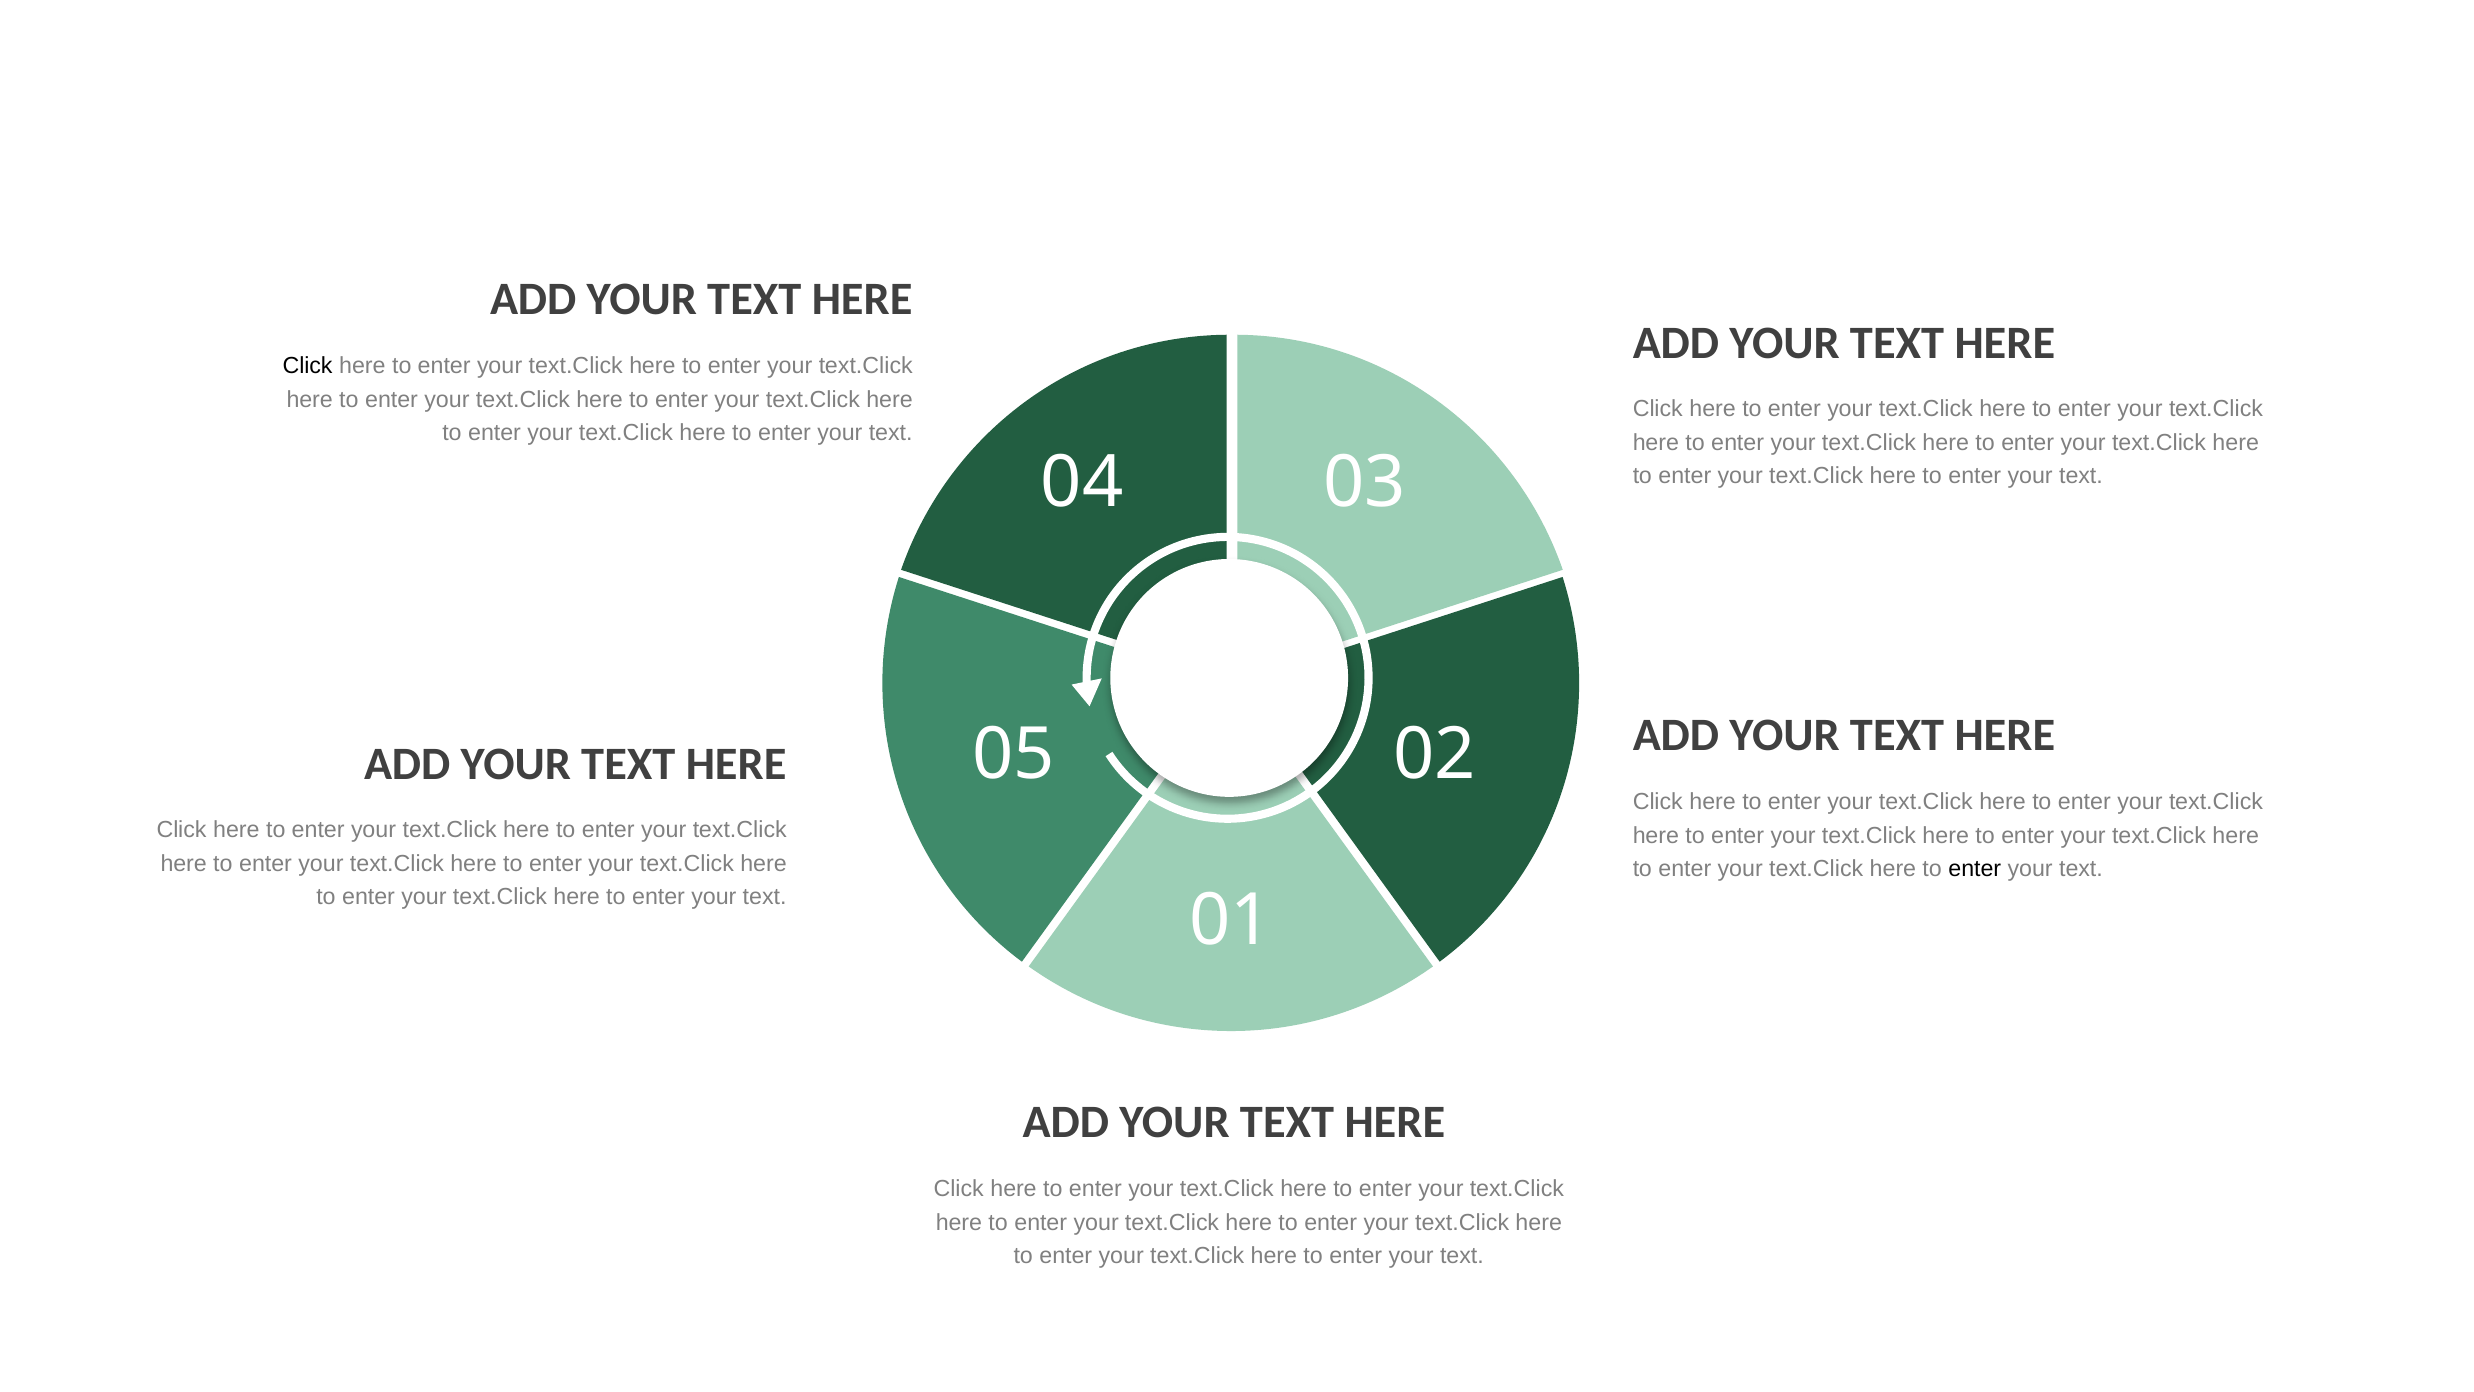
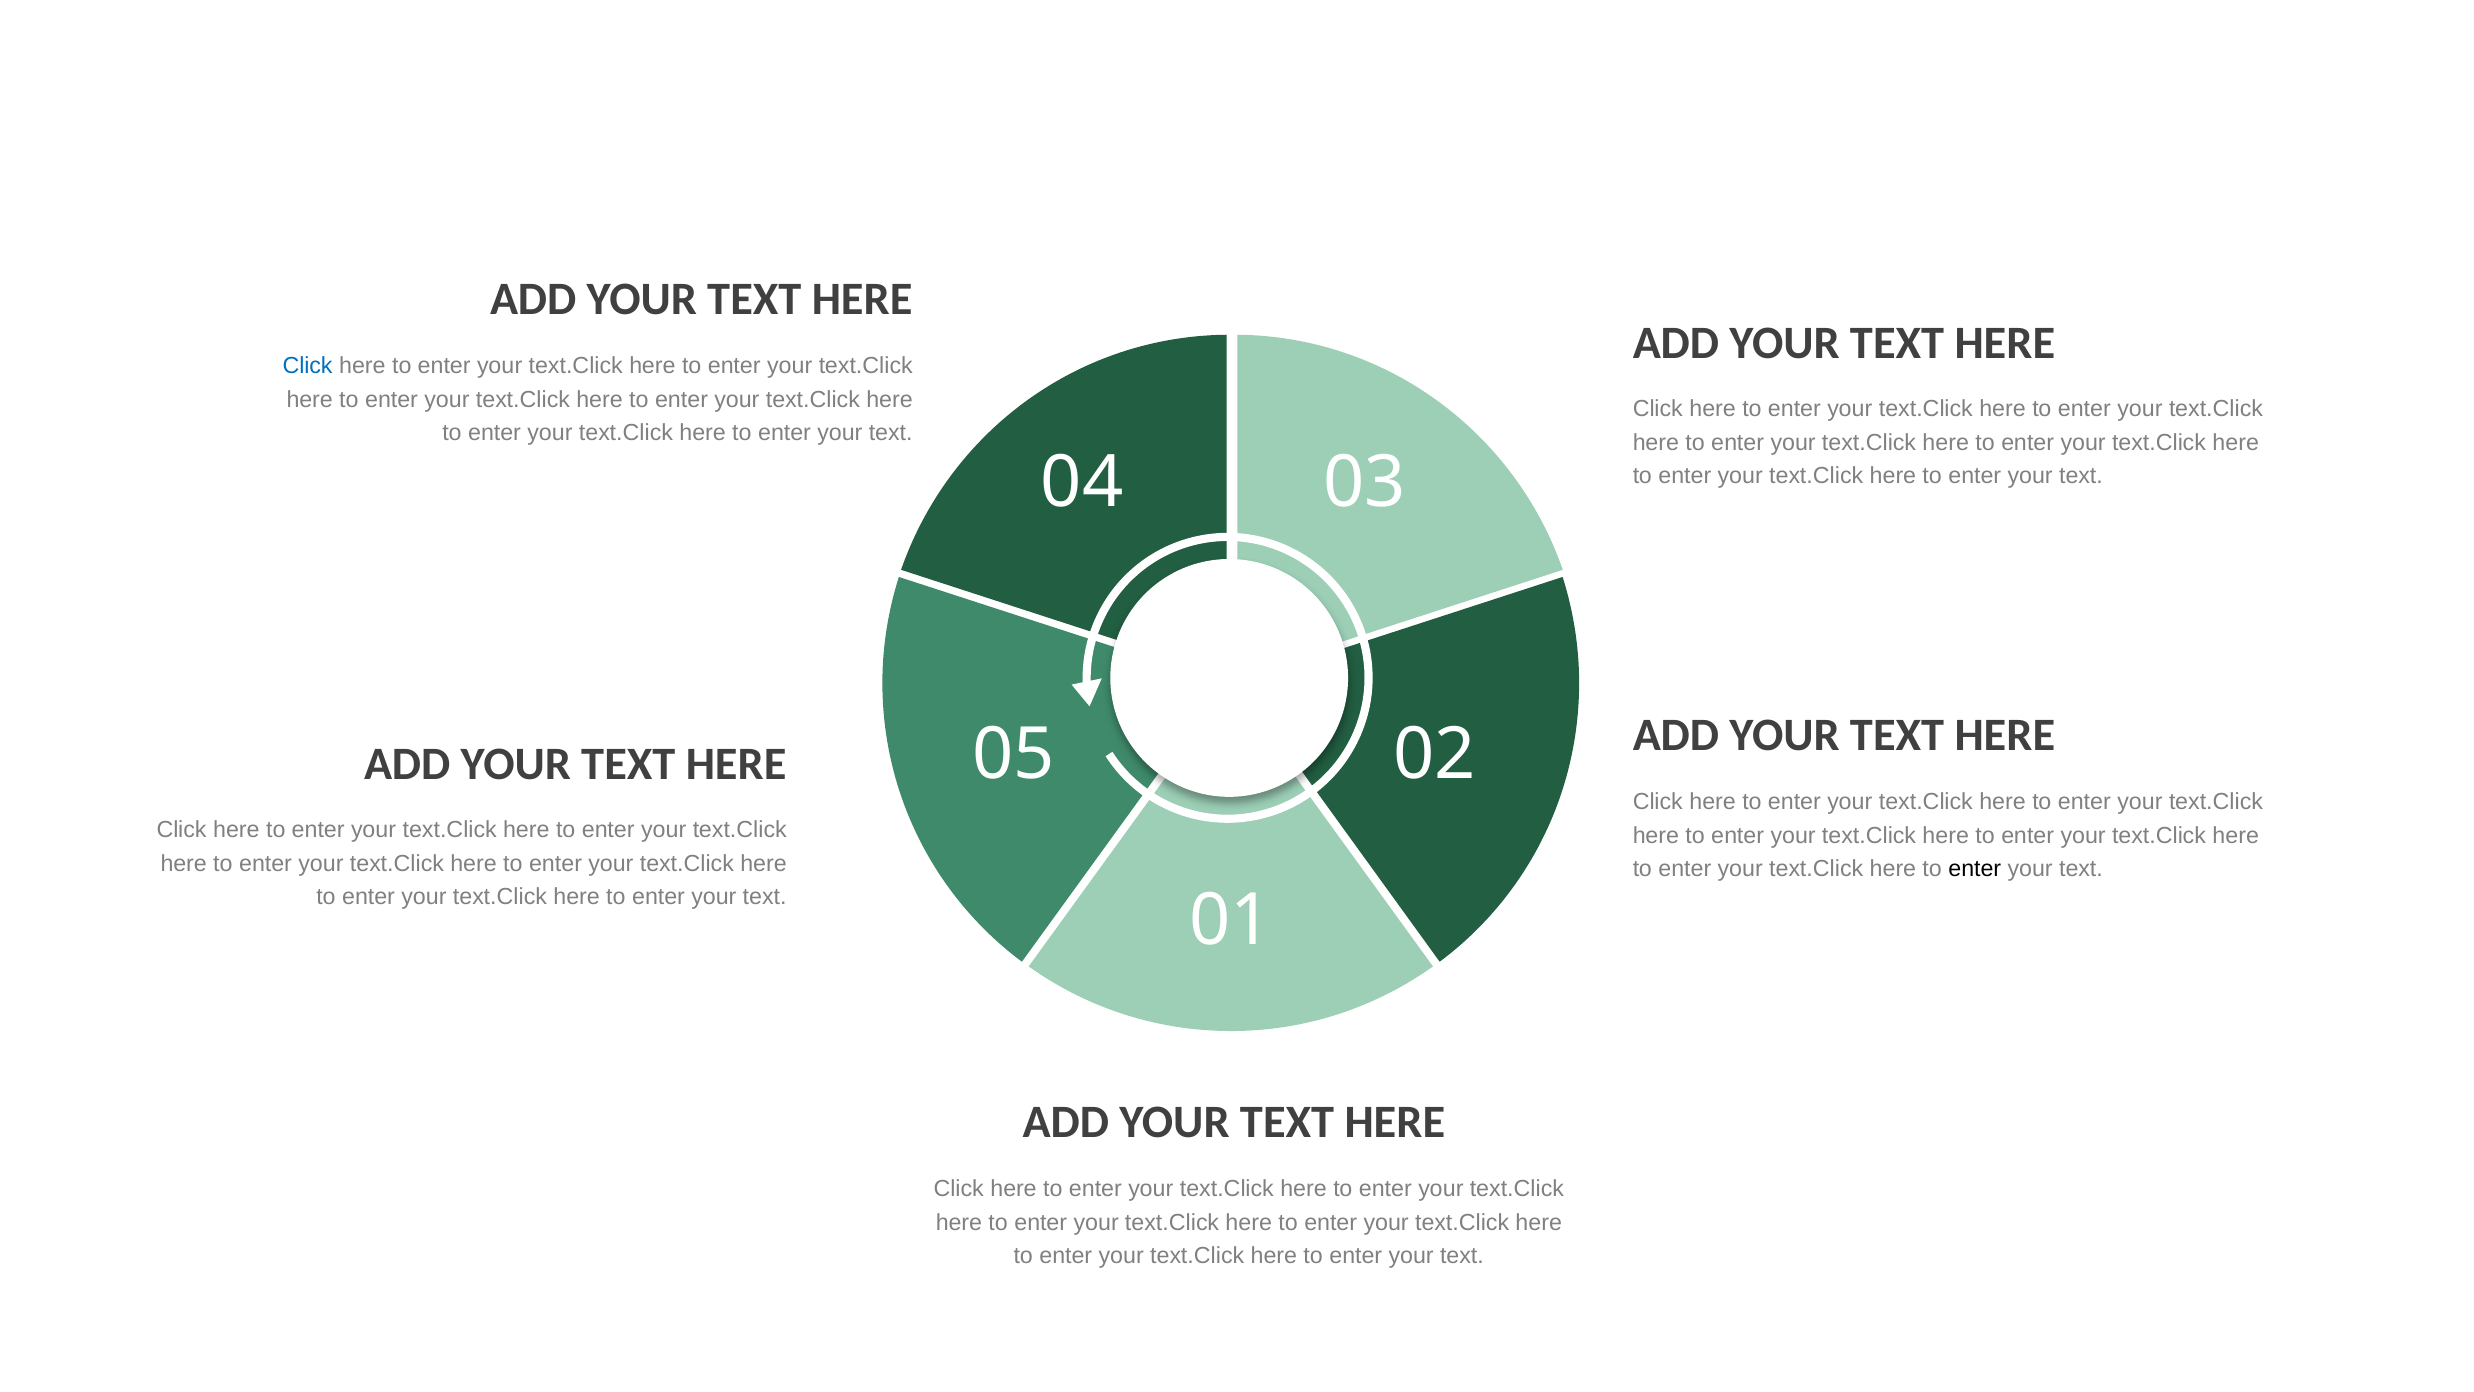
Click at (308, 366) colour: black -> blue
